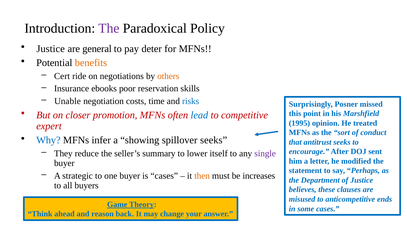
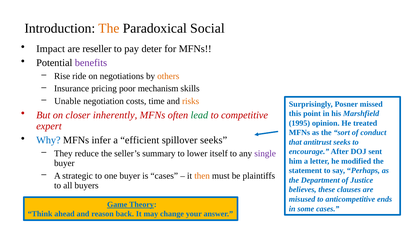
The at (109, 28) colour: purple -> orange
Policy: Policy -> Social
Justice at (51, 49): Justice -> Impact
general: general -> reseller
benefits colour: orange -> purple
Cert: Cert -> Rise
ebooks: ebooks -> pricing
reservation: reservation -> mechanism
risks colour: blue -> orange
promotion: promotion -> inherently
lead colour: blue -> green
showing: showing -> efficient
increases: increases -> plaintiffs
